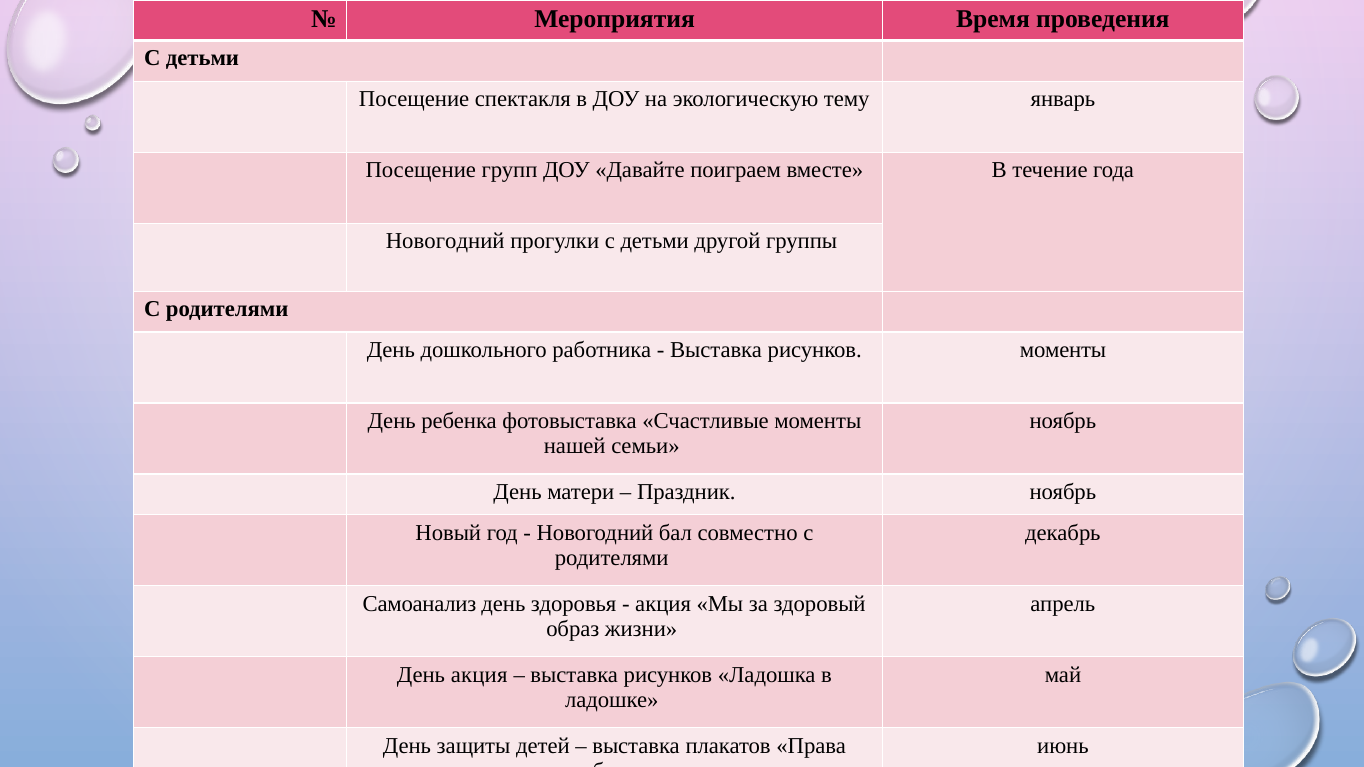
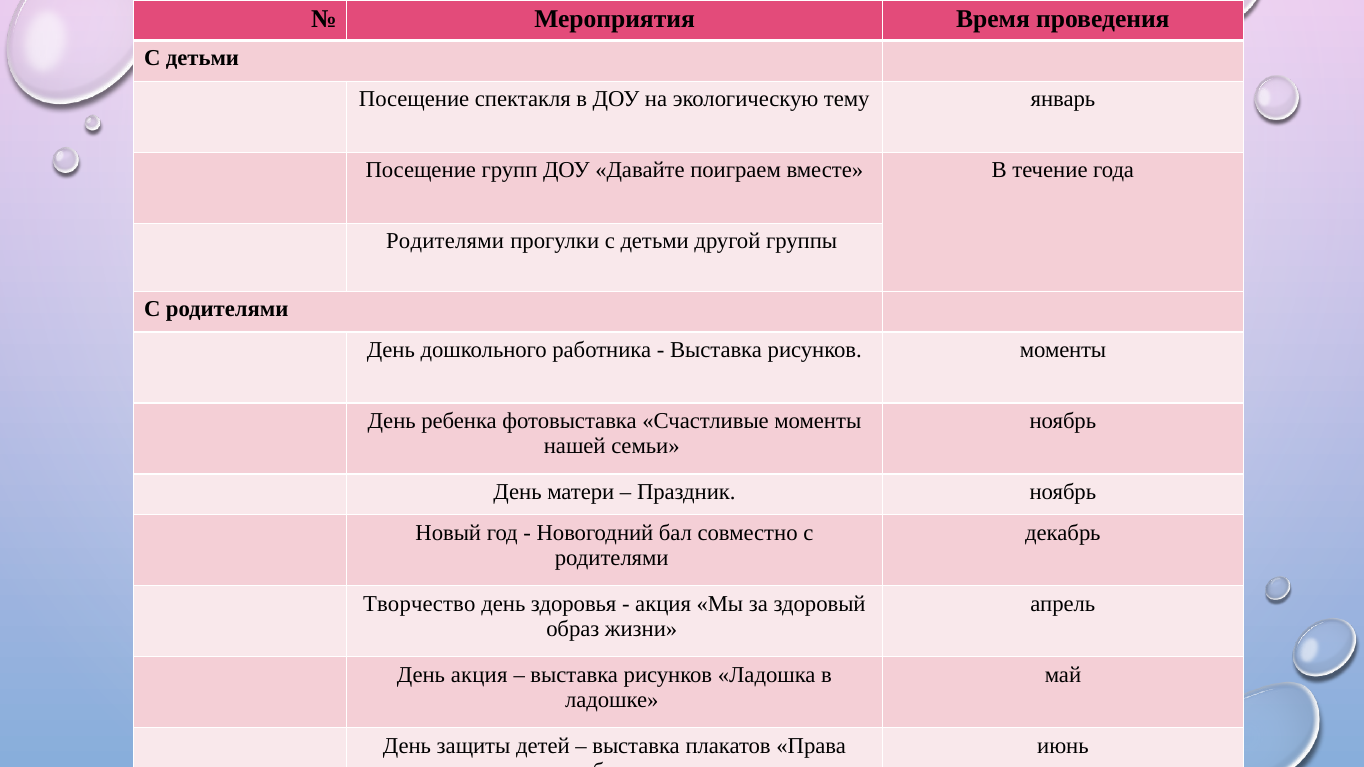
Новогодний at (445, 241): Новогодний -> Родителями
Самоанализ: Самоанализ -> Творчество
